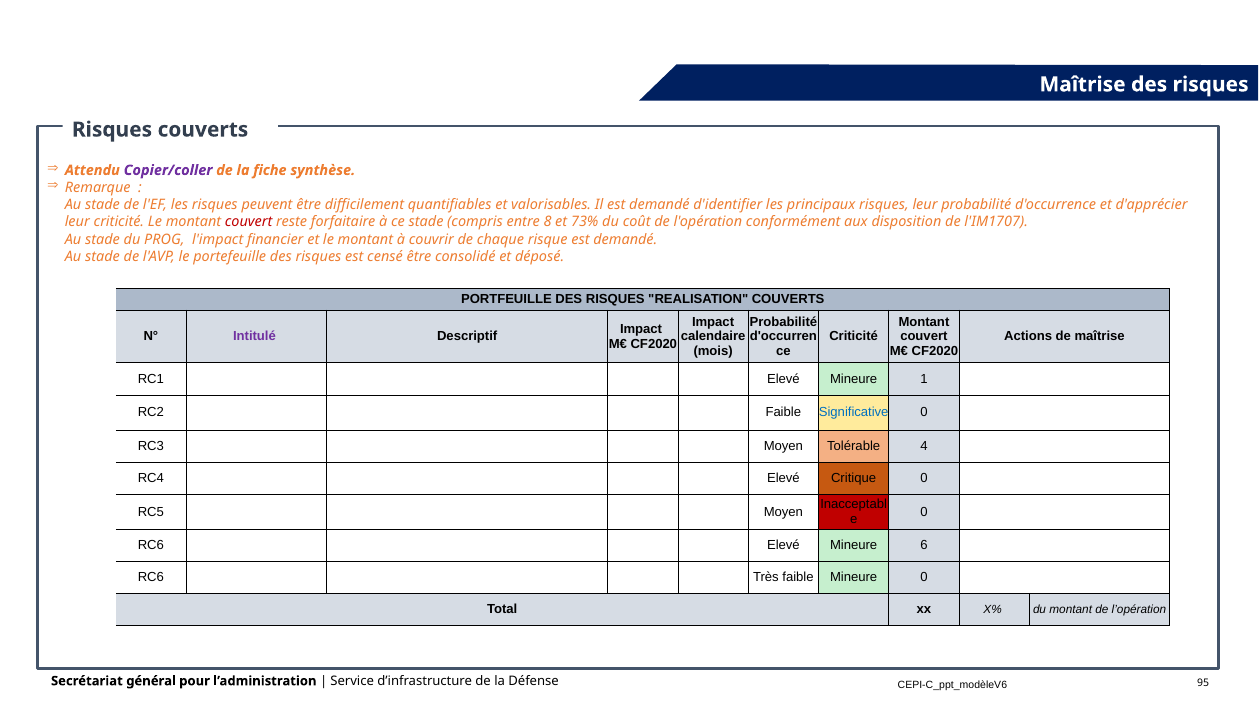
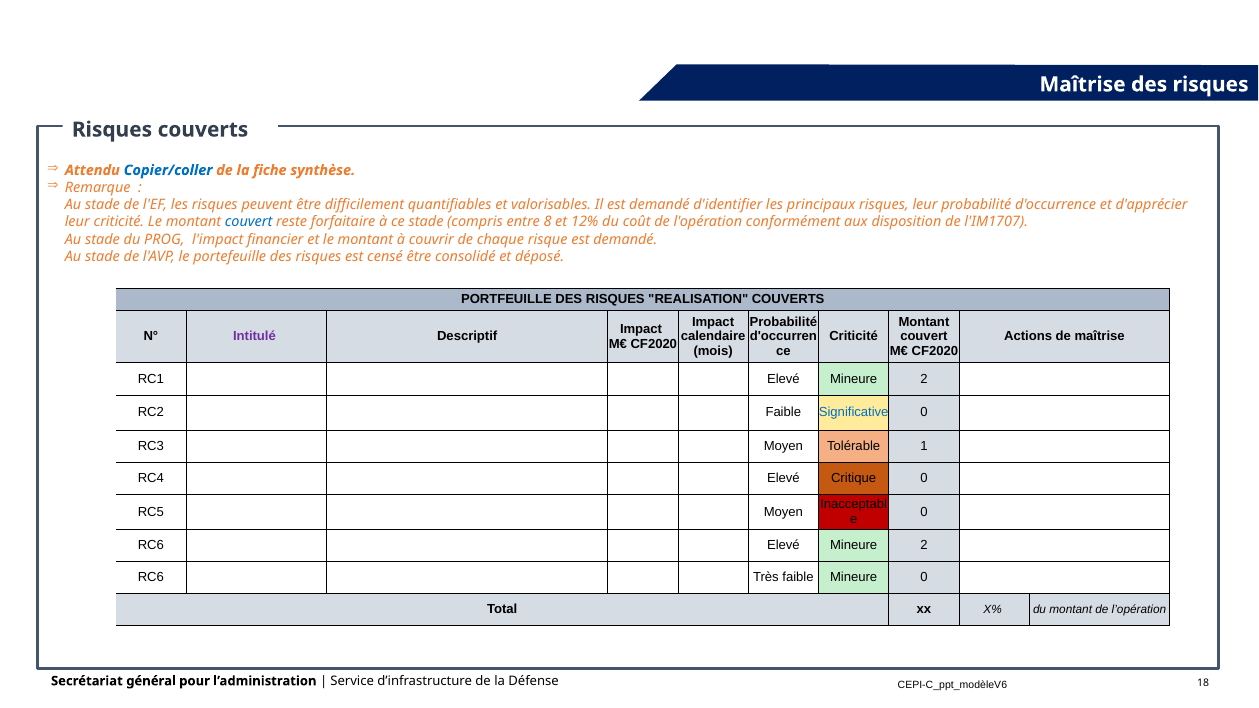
Copier/coller colour: purple -> blue
couvert at (249, 222) colour: red -> blue
73%: 73% -> 12%
RC1 Elevé Mineure 1: 1 -> 2
4: 4 -> 1
RC6 Elevé Mineure 6: 6 -> 2
95: 95 -> 18
